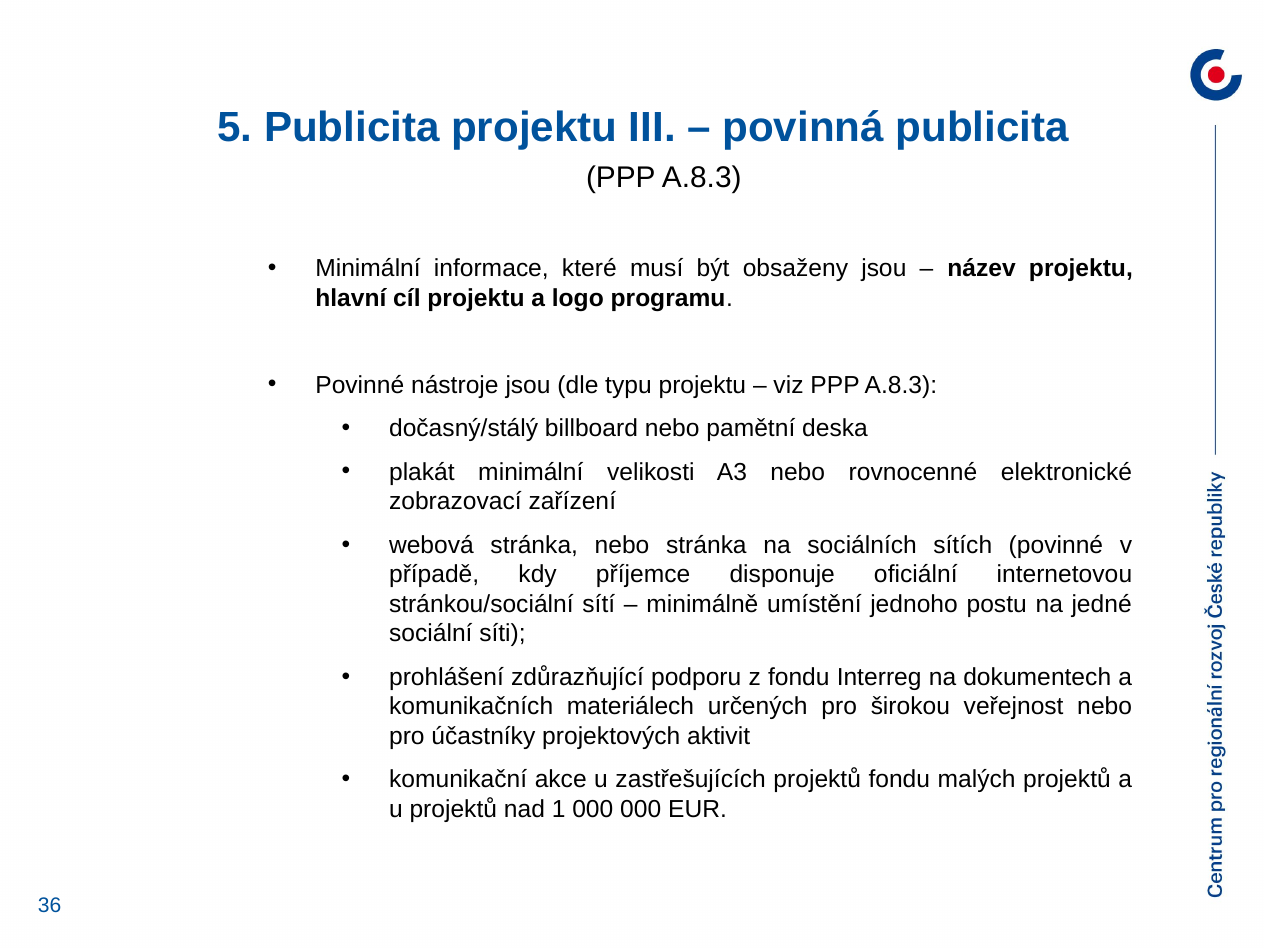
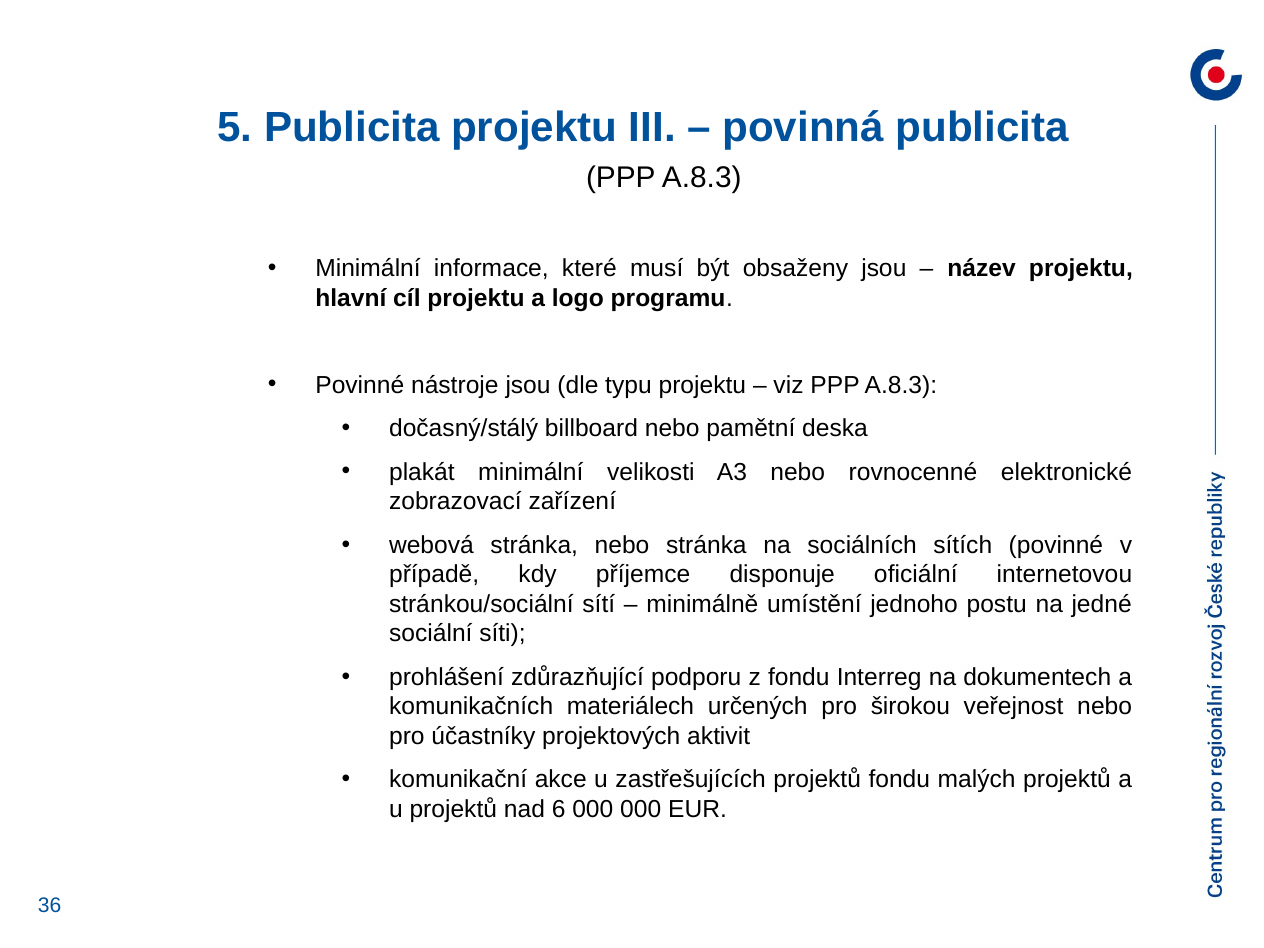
1: 1 -> 6
